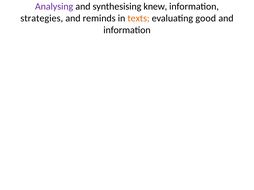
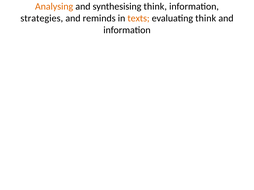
Analysing colour: purple -> orange
synthesising knew: knew -> think
evaluating good: good -> think
